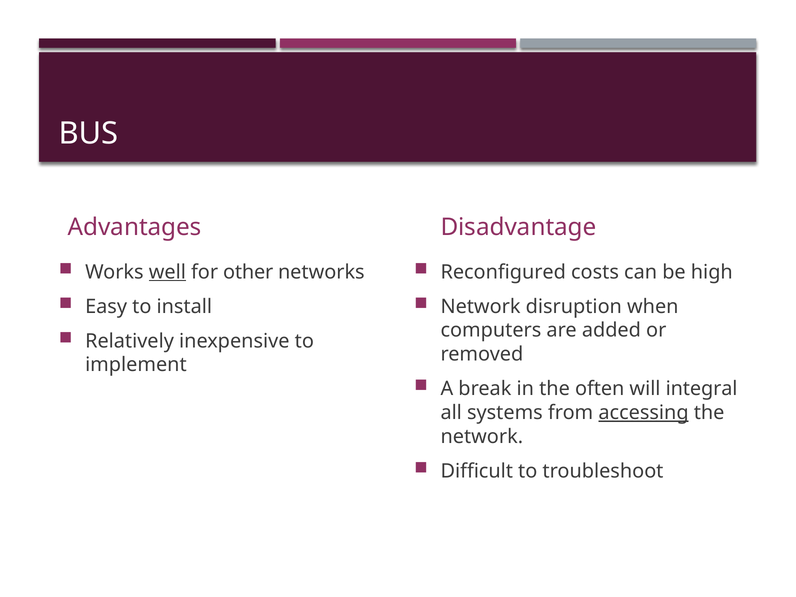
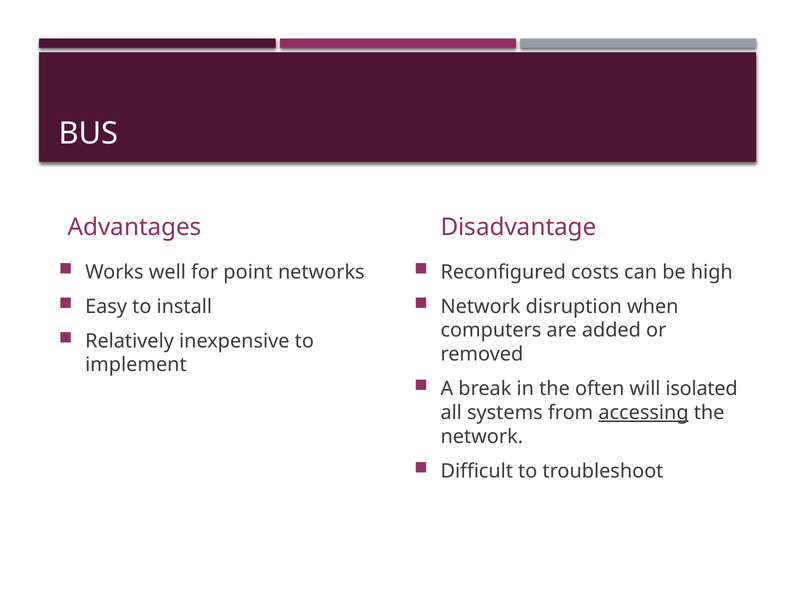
well underline: present -> none
other: other -> point
integral: integral -> isolated
